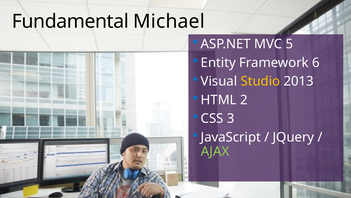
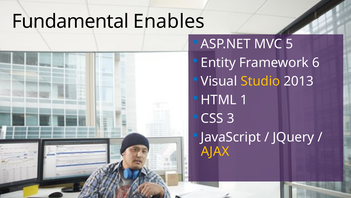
Michael: Michael -> Enables
2: 2 -> 1
AJAX colour: light green -> yellow
